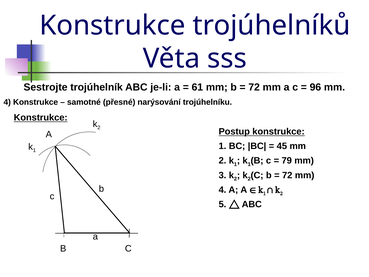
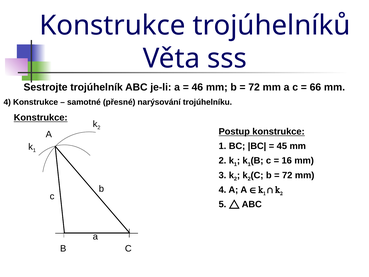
61: 61 -> 46
96: 96 -> 66
79: 79 -> 16
